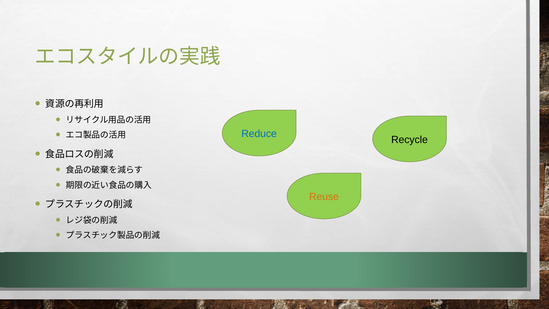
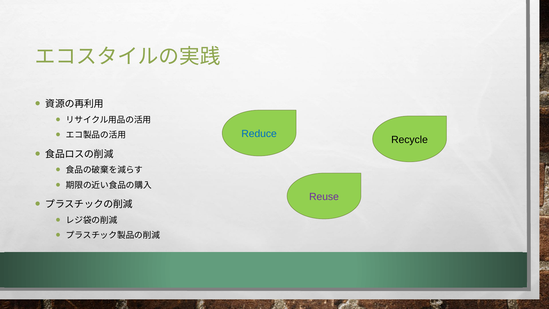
Reuse colour: orange -> purple
